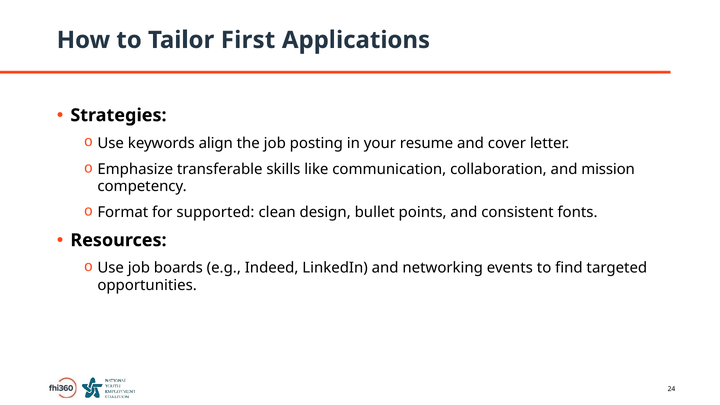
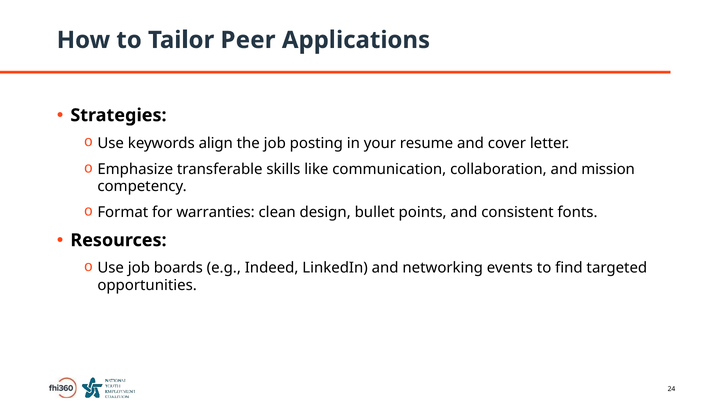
First: First -> Peer
supported: supported -> warranties
